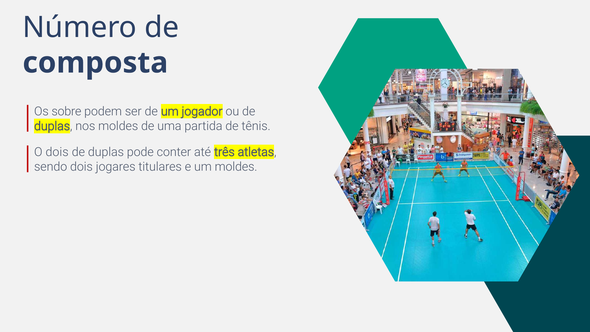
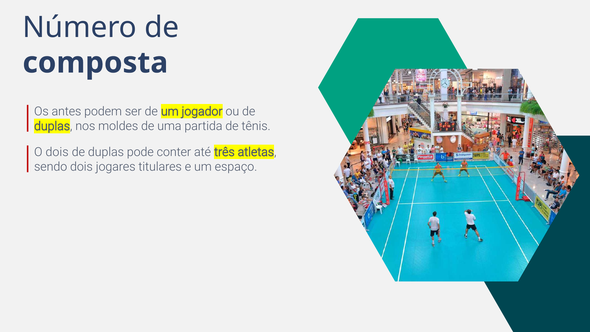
sobre: sobre -> antes
um moldes: moldes -> espaço
